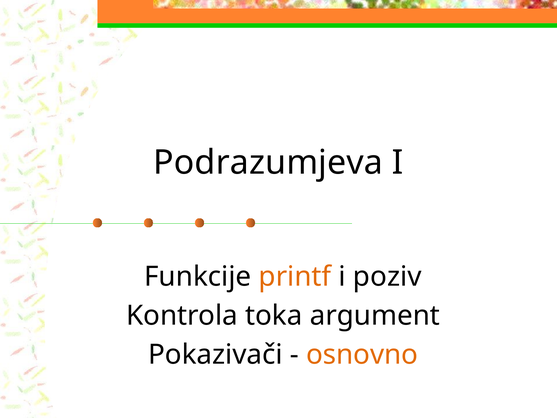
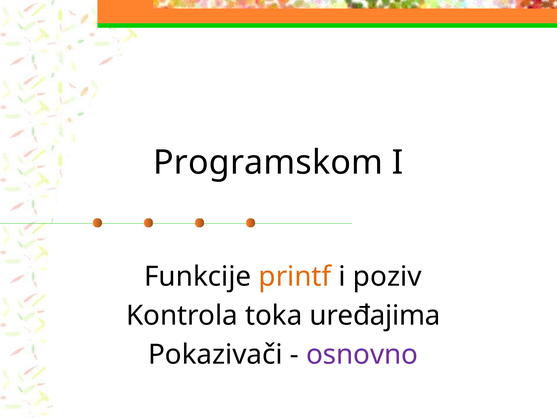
Podrazumjeva: Podrazumjeva -> Programskom
argument: argument -> uređajima
osnovno colour: orange -> purple
